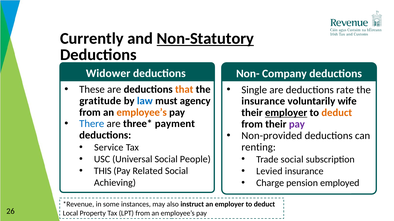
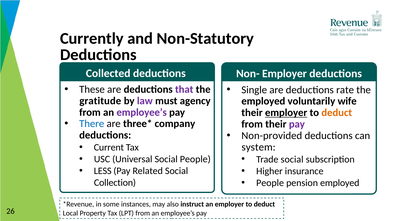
Non-Statutory underline: present -> none
Widower: Widower -> Collected
Non- Company: Company -> Employer
that colour: orange -> purple
law colour: blue -> purple
insurance at (263, 101): insurance -> employed
employee’s at (142, 113) colour: orange -> purple
payment: payment -> company
Service: Service -> Current
renting: renting -> system
THIS: THIS -> LESS
Levied: Levied -> Higher
Charge at (270, 183): Charge -> People
Achieving: Achieving -> Collection
